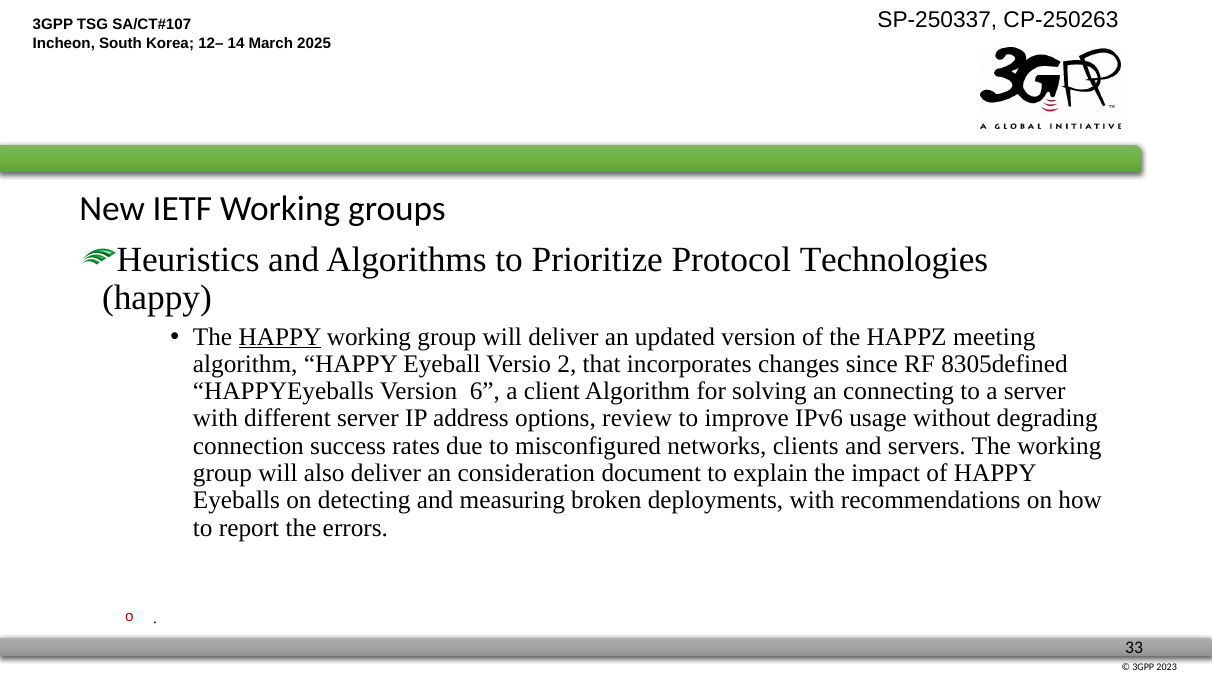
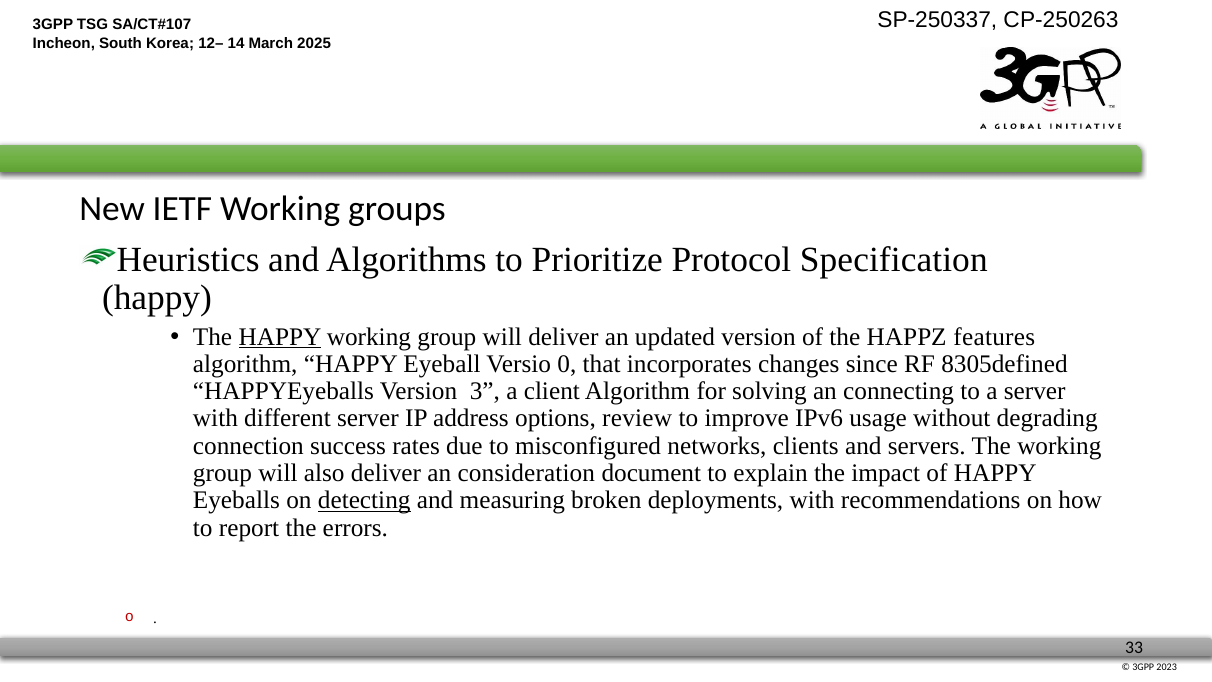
Technologies: Technologies -> Specification
meeting: meeting -> features
2: 2 -> 0
6: 6 -> 3
detecting underline: none -> present
